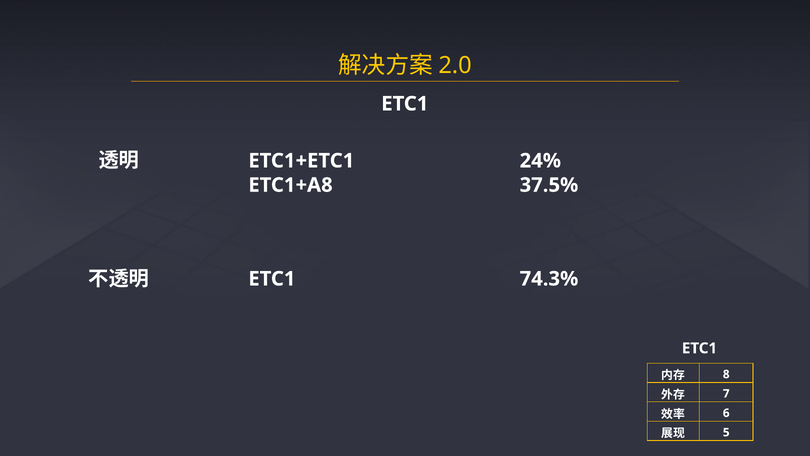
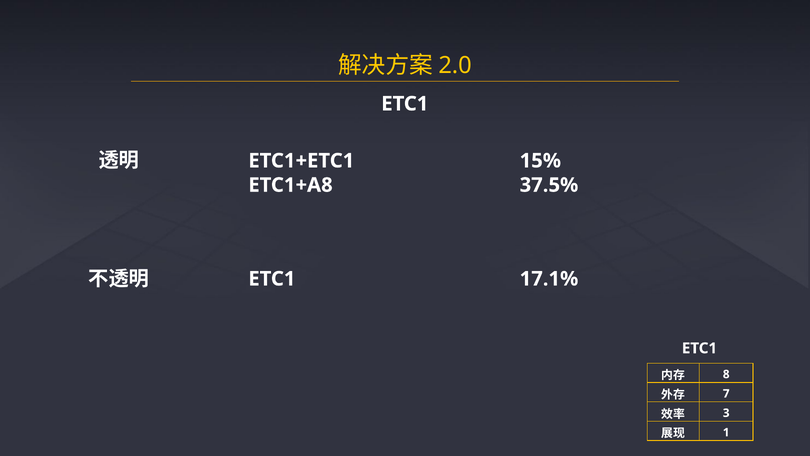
24%: 24% -> 15%
74.3%: 74.3% -> 17.1%
6: 6 -> 3
5: 5 -> 1
